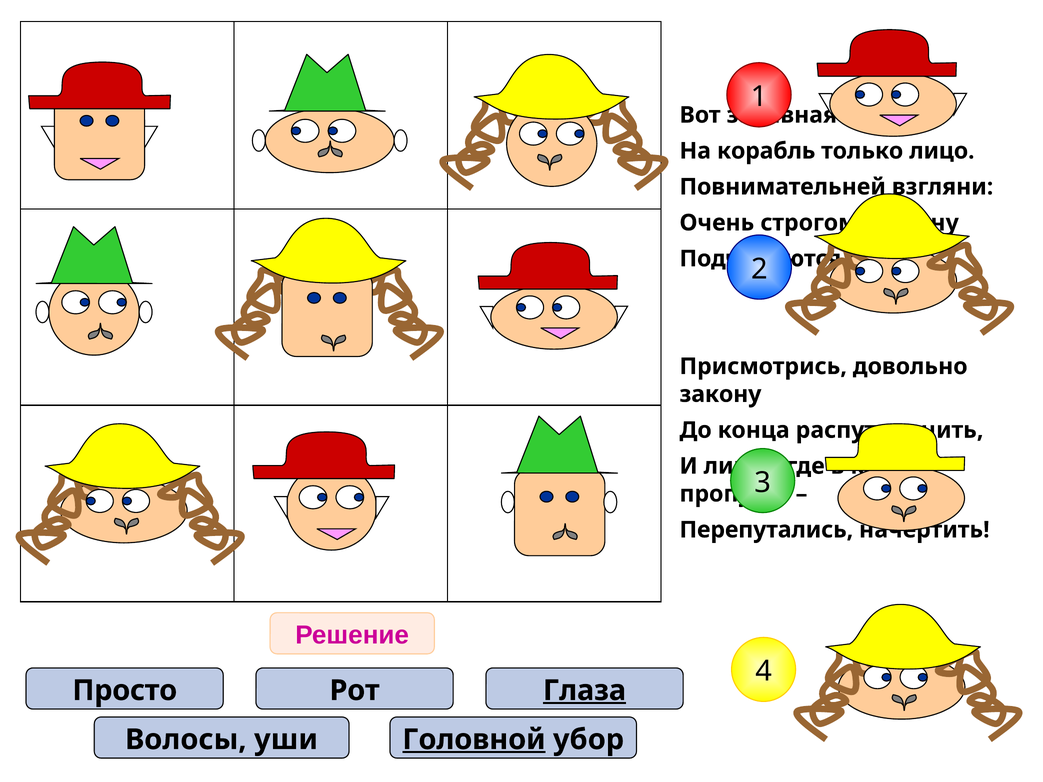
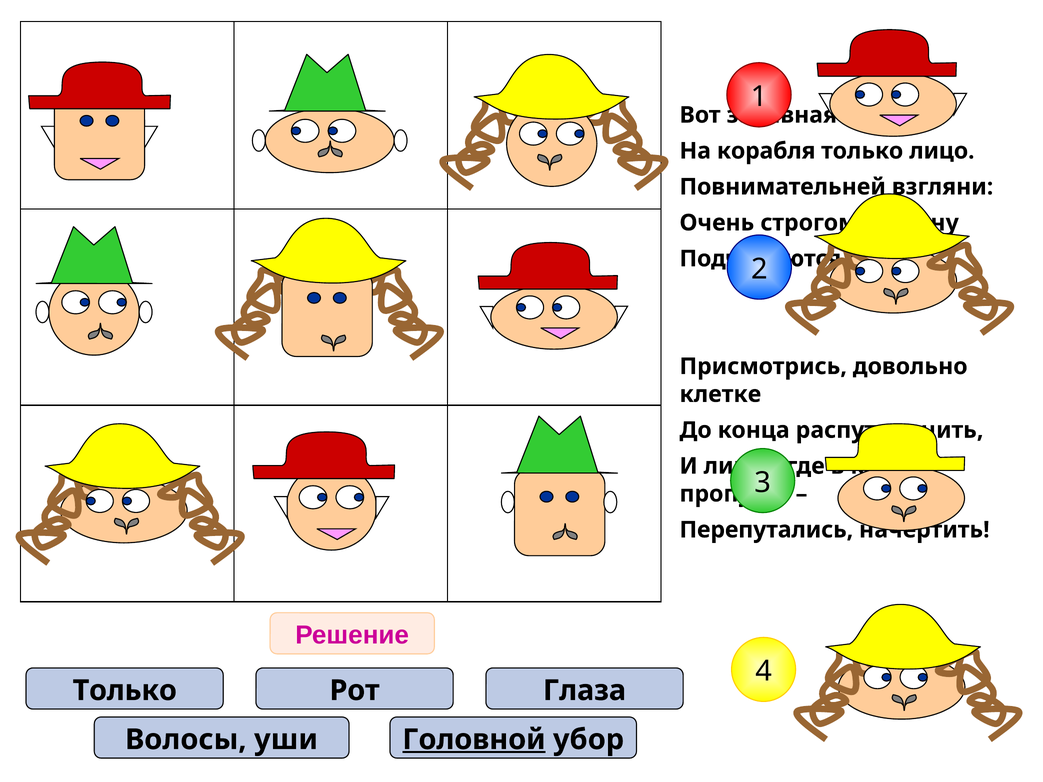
корабль: корабль -> корабля
закону at (720, 394): закону -> клетке
Просто at (125, 691): Просто -> Только
Глаза underline: present -> none
